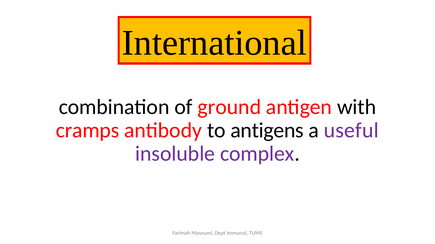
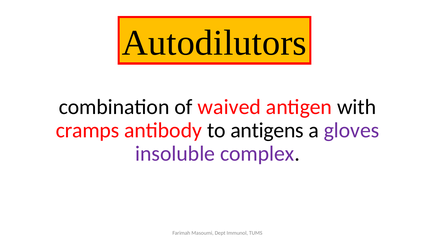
International: International -> Autodilutors
ground: ground -> waived
useful: useful -> gloves
